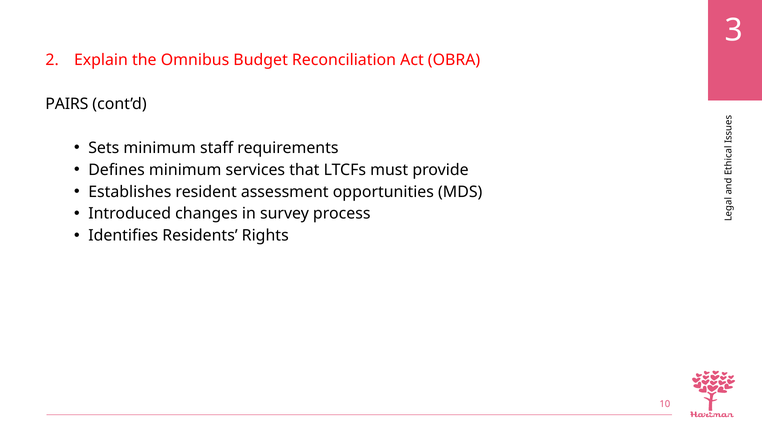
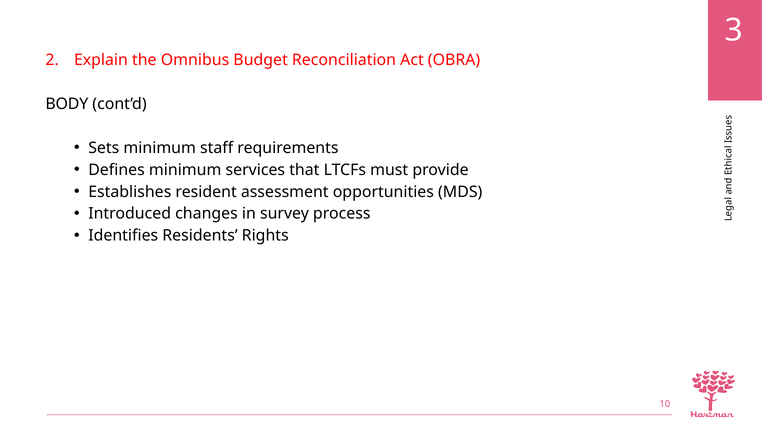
PAIRS: PAIRS -> BODY
